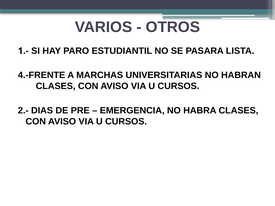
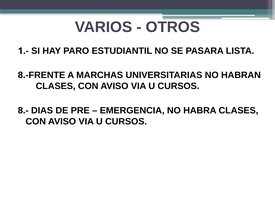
4.-FRENTE: 4.-FRENTE -> 8.-FRENTE
2.-: 2.- -> 8.-
